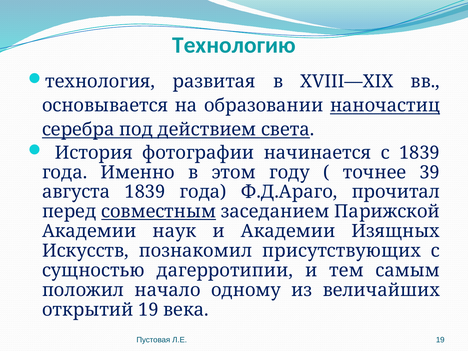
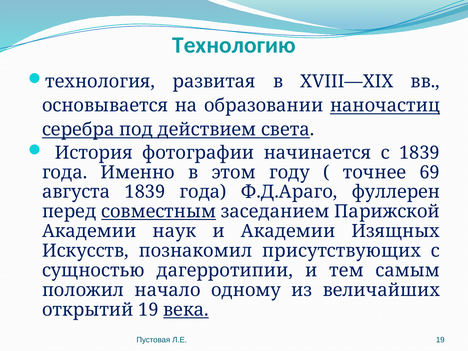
39: 39 -> 69
прочитал: прочитал -> фуллерен
века underline: none -> present
